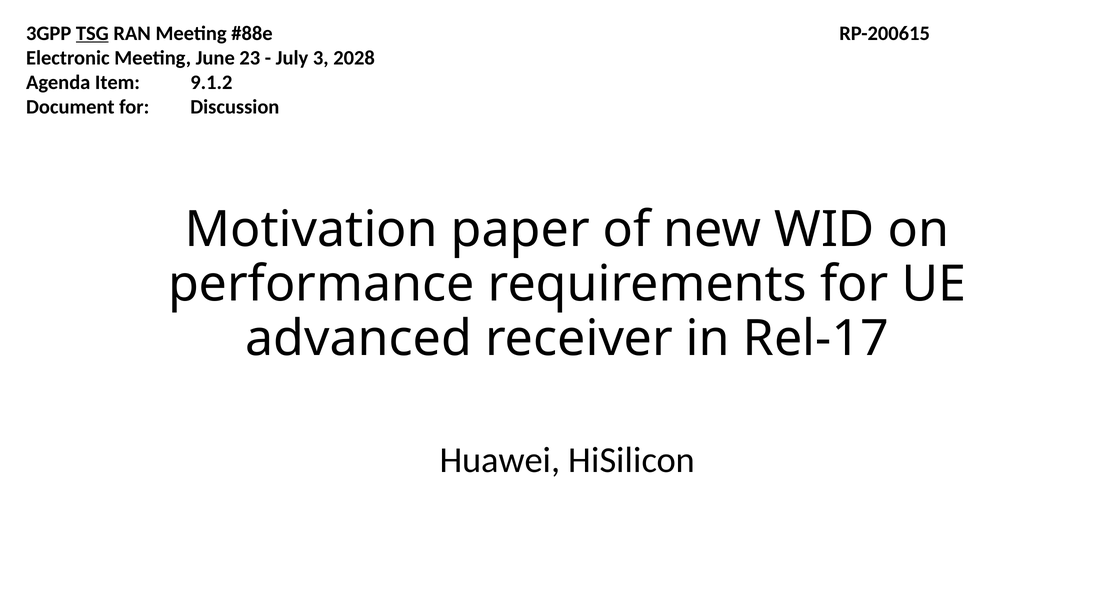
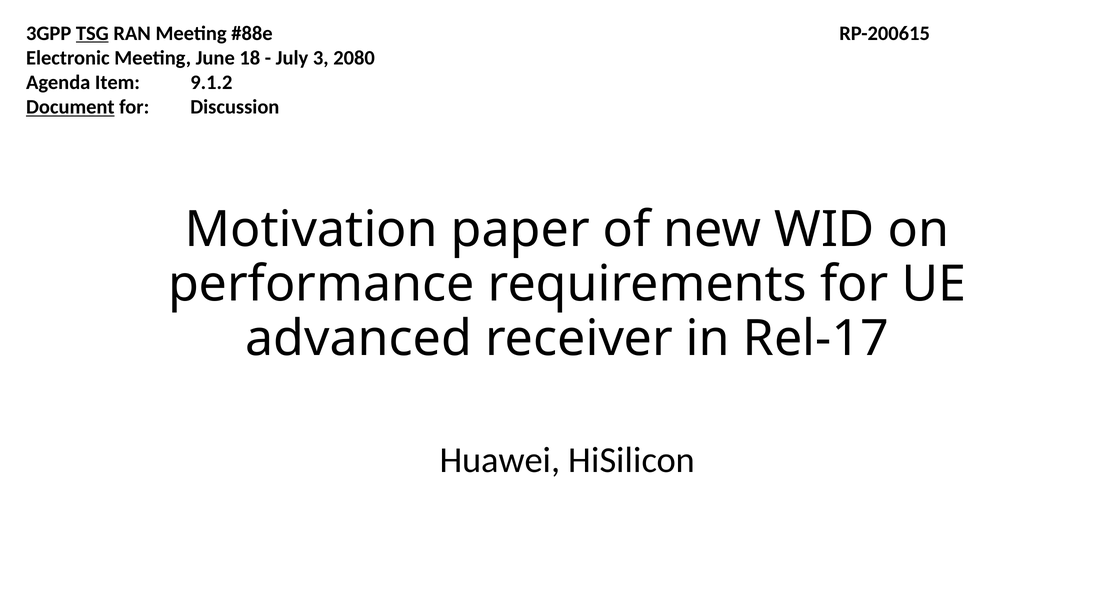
23: 23 -> 18
2028: 2028 -> 2080
Document underline: none -> present
